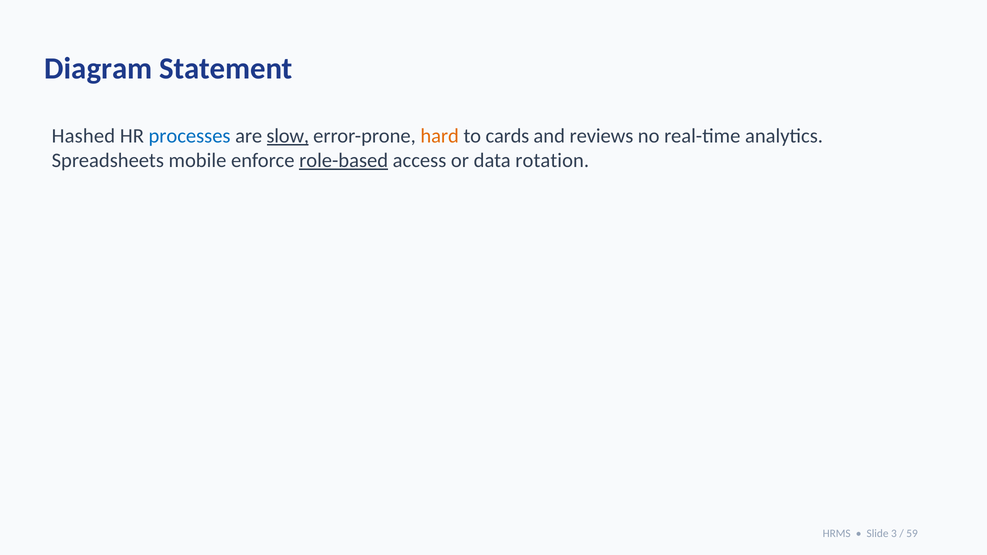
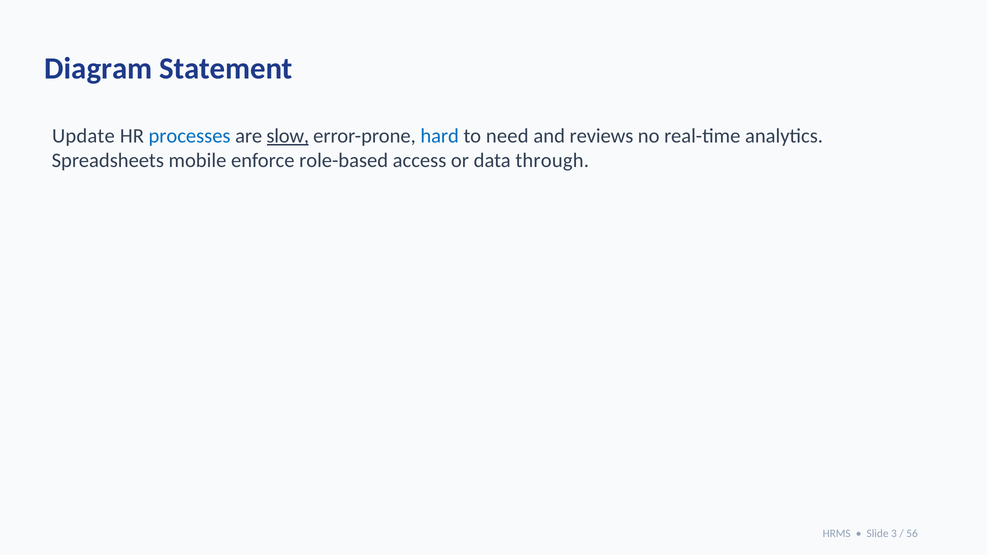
Hashed: Hashed -> Update
hard colour: orange -> blue
cards: cards -> need
role-based underline: present -> none
rotation: rotation -> through
59: 59 -> 56
